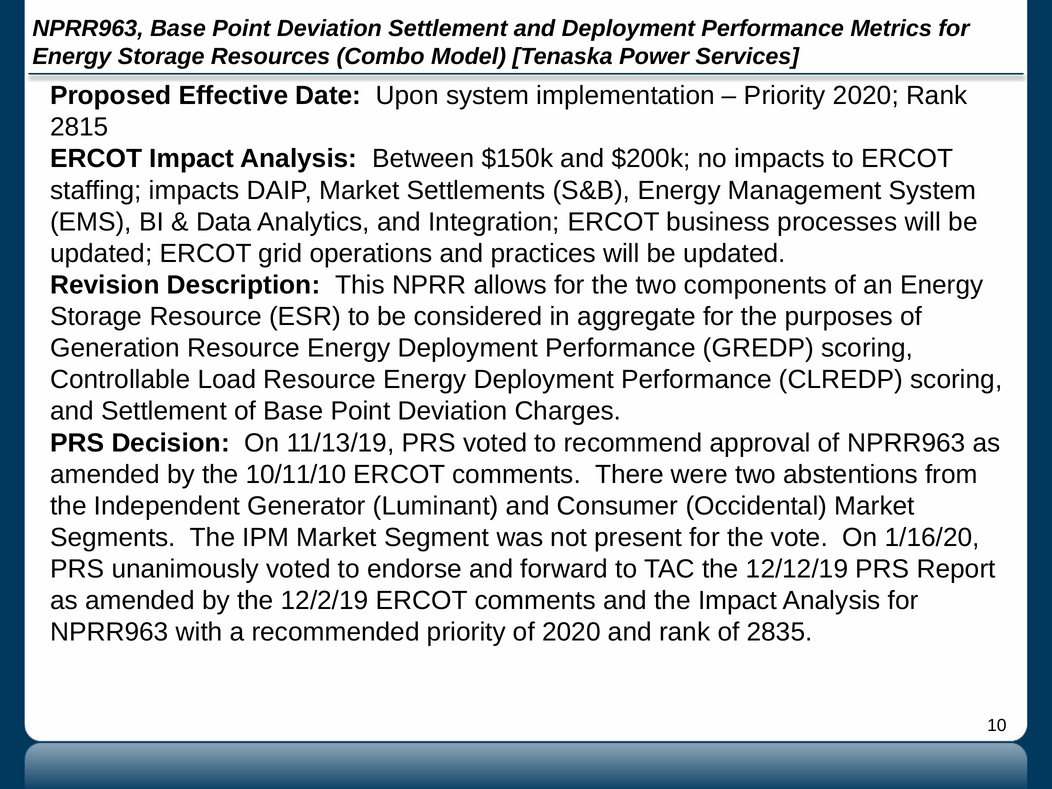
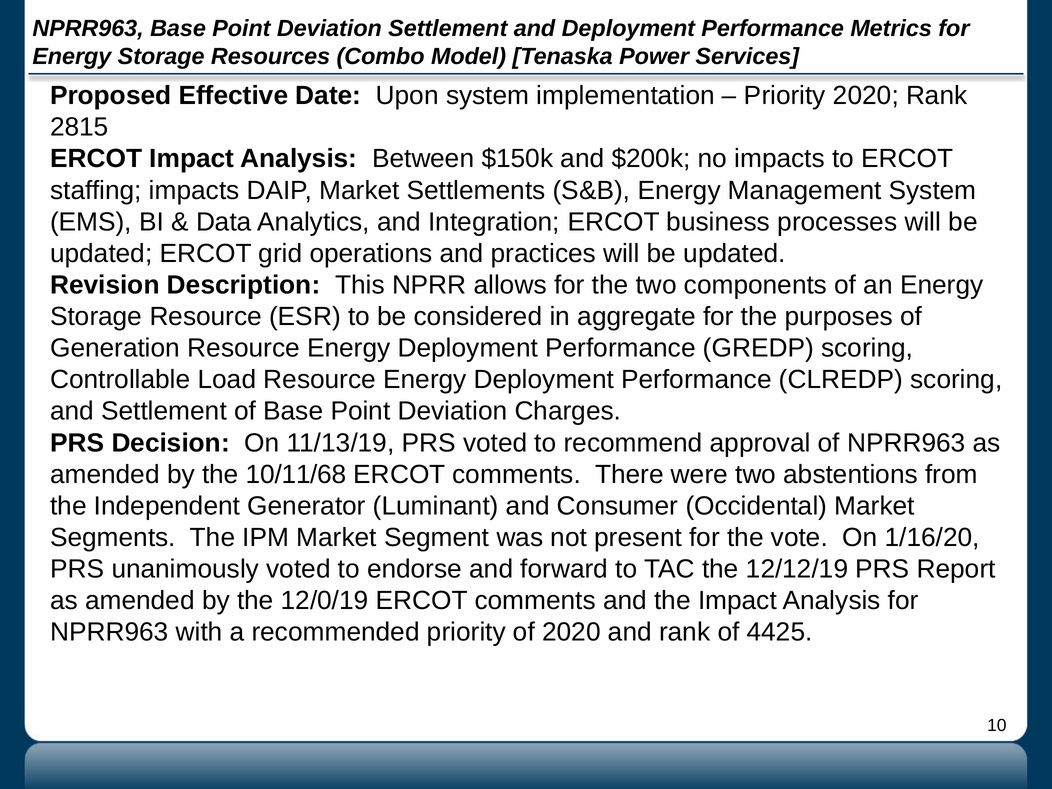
10/11/10: 10/11/10 -> 10/11/68
12/2/19: 12/2/19 -> 12/0/19
2835: 2835 -> 4425
